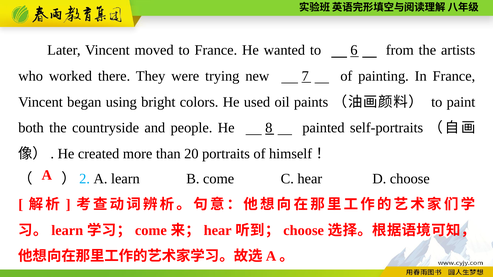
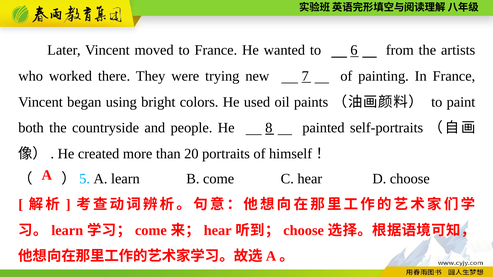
2: 2 -> 5
